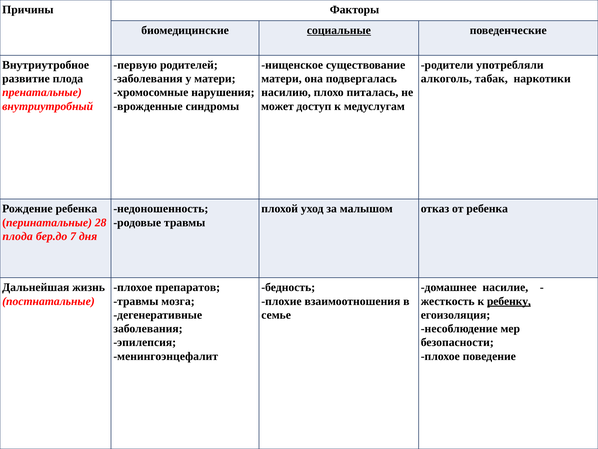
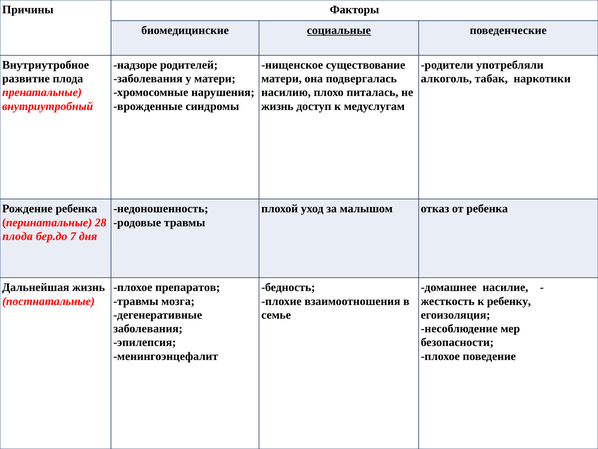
первую: первую -> надзоре
может at (277, 106): может -> жизнь
ребенку underline: present -> none
